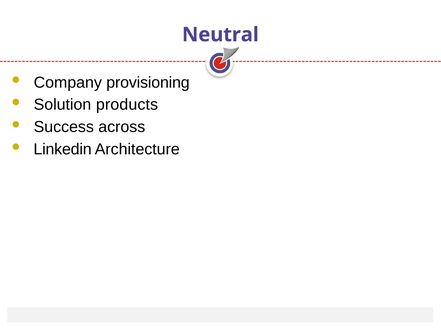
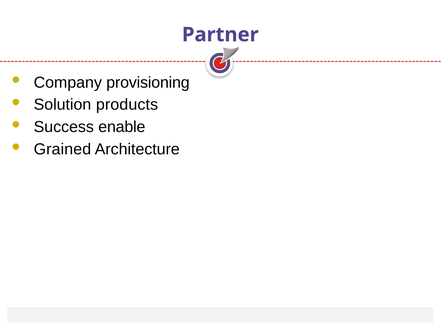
Neutral: Neutral -> Partner
across: across -> enable
Linkedin: Linkedin -> Grained
